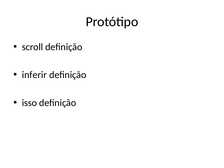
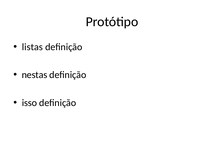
scroll: scroll -> listas
inferir: inferir -> nestas
